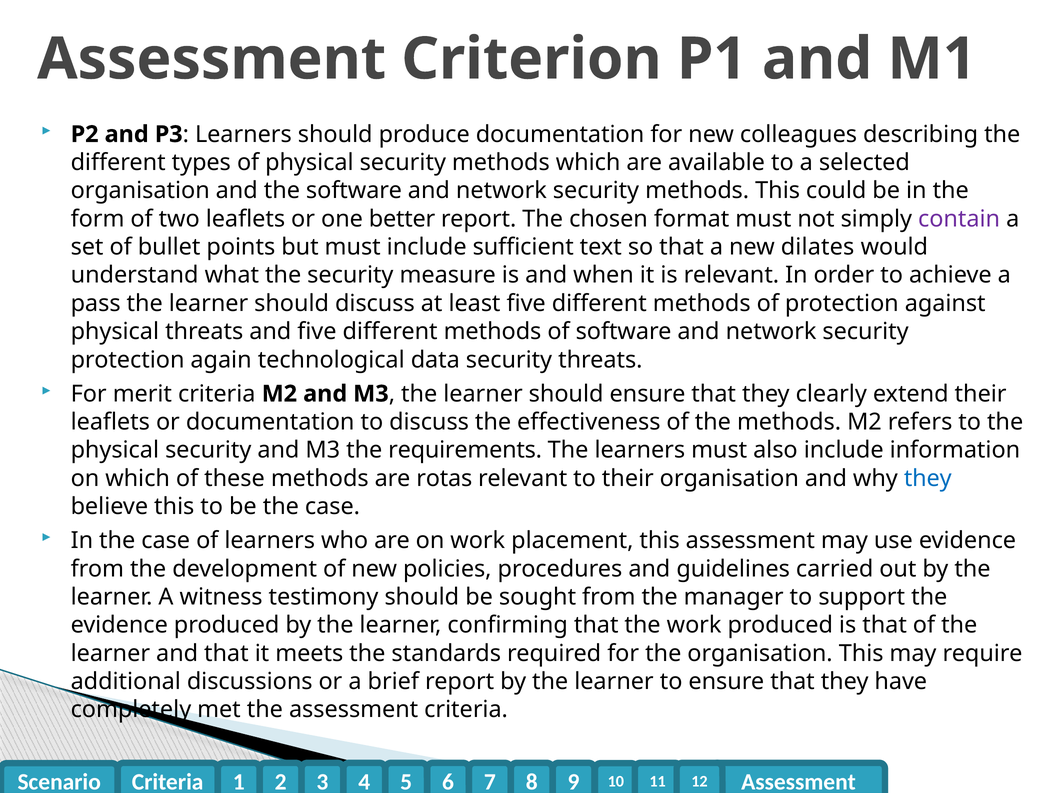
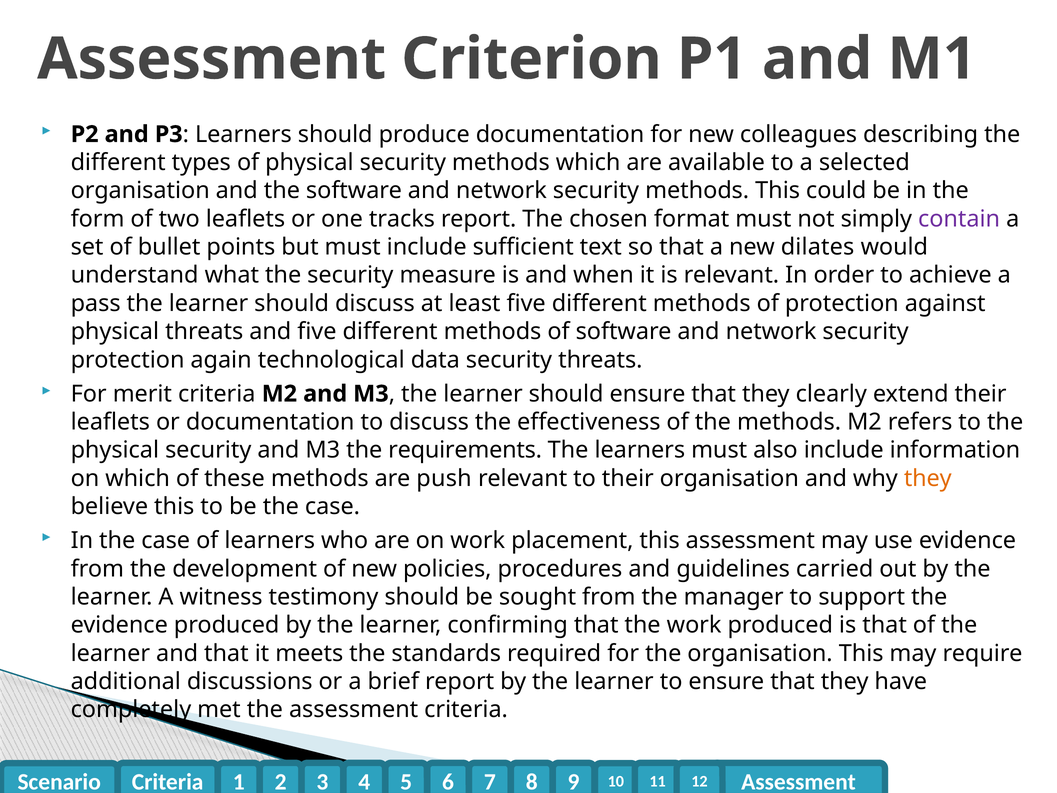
better: better -> tracks
rotas: rotas -> push
they at (928, 478) colour: blue -> orange
